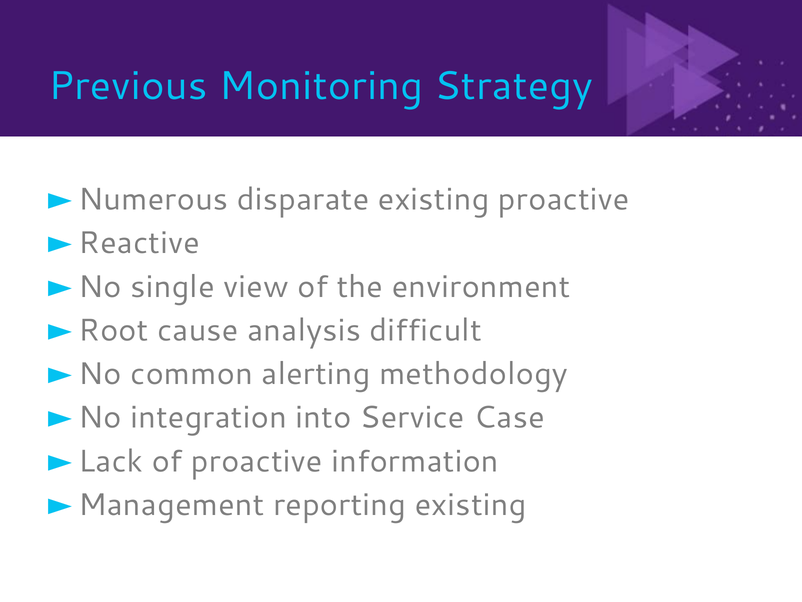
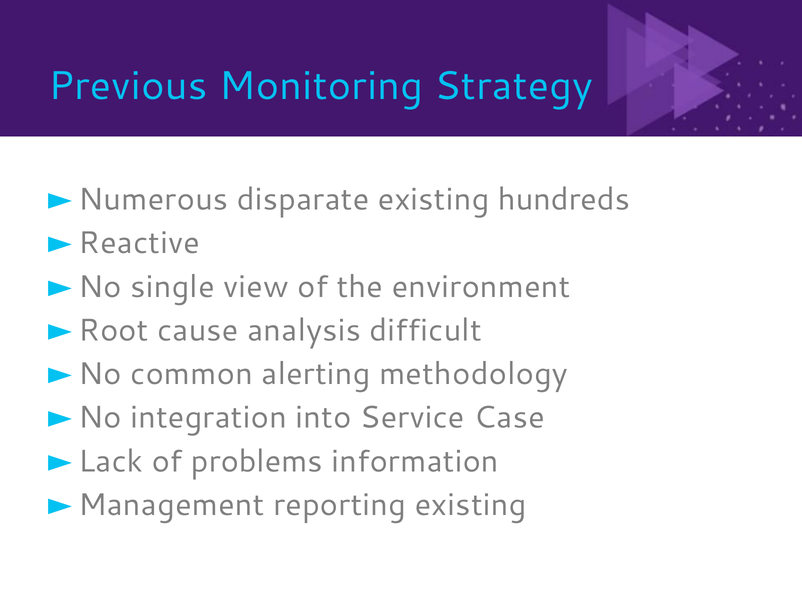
existing proactive: proactive -> hundreds
of proactive: proactive -> problems
